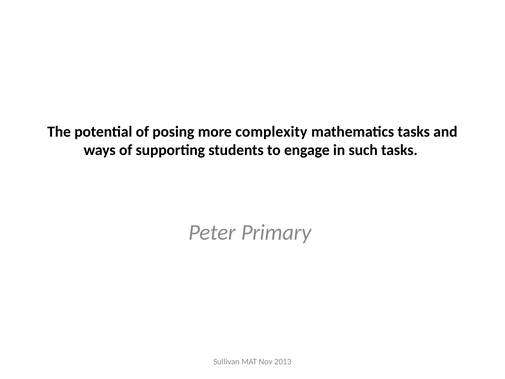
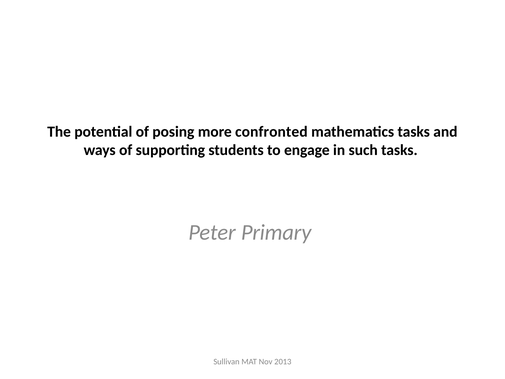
complexity: complexity -> confronted
